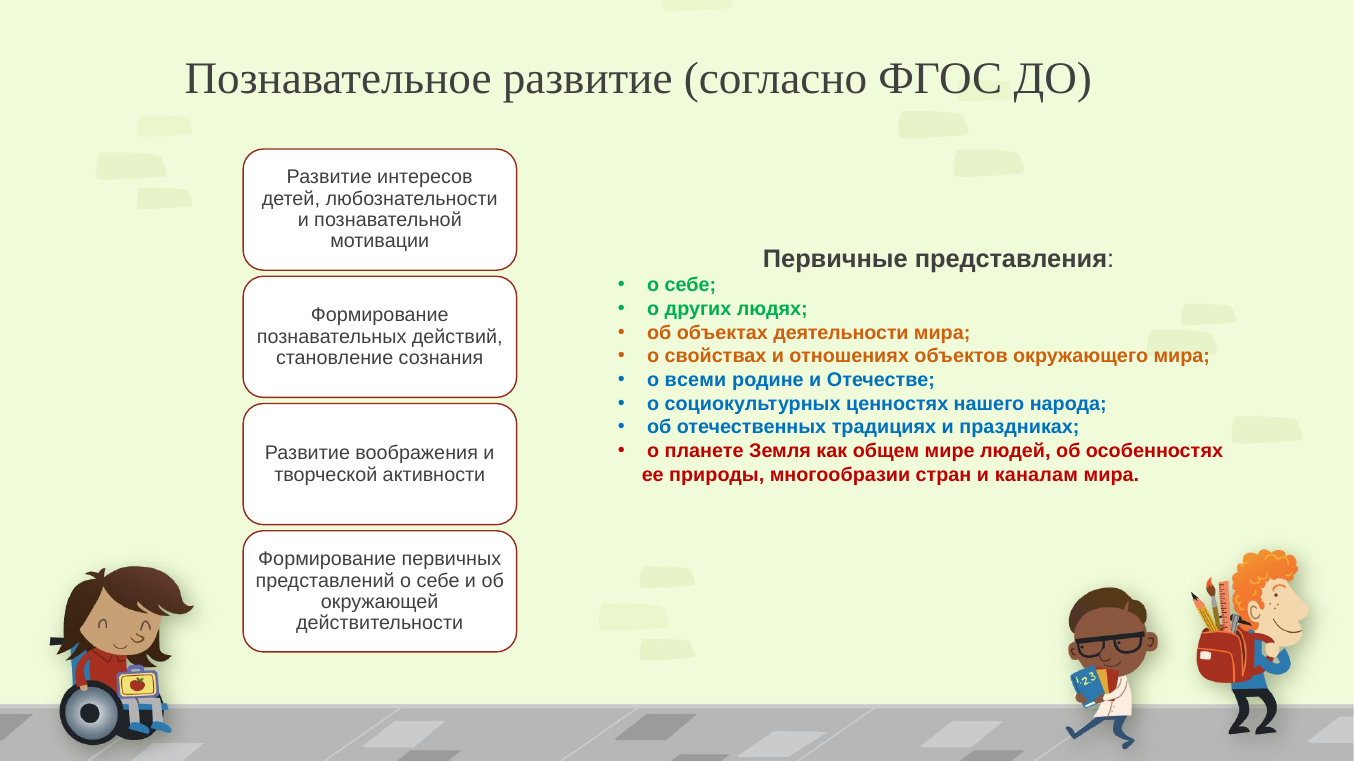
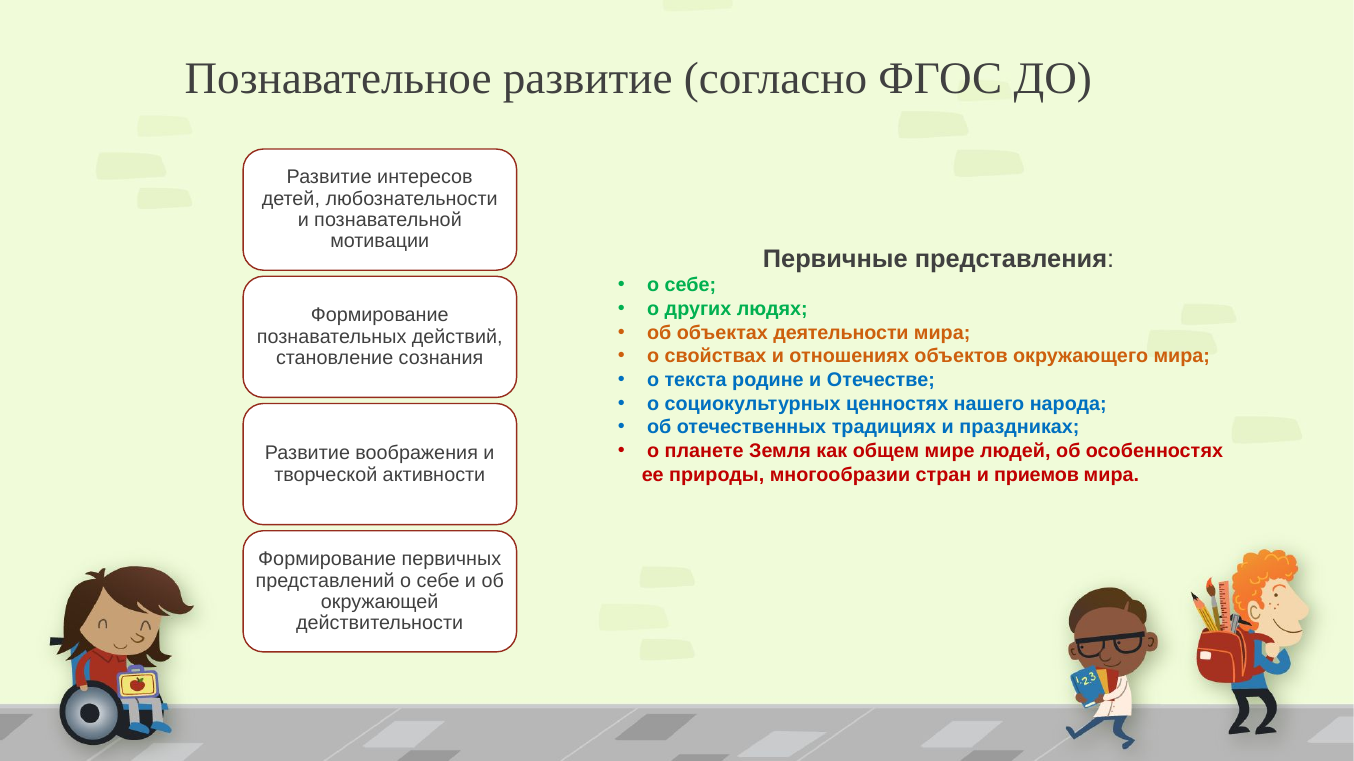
всеми: всеми -> текста
каналам: каналам -> приемов
